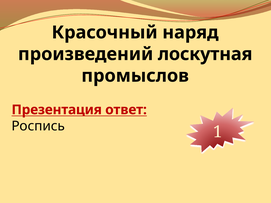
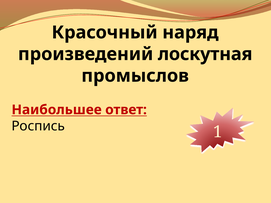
Презентация: Презентация -> Наибольшее
